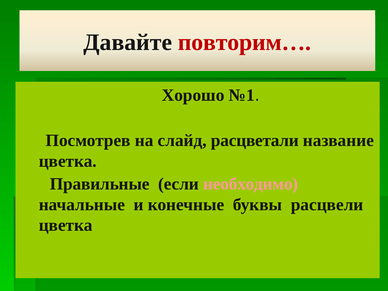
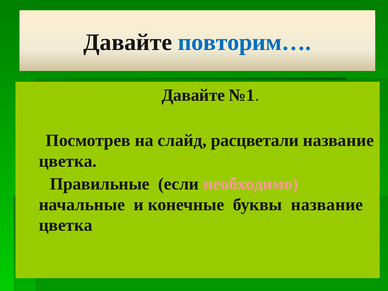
повторим… colour: red -> blue
Хорошо at (193, 95): Хорошо -> Давайте
буквы расцвели: расцвели -> название
